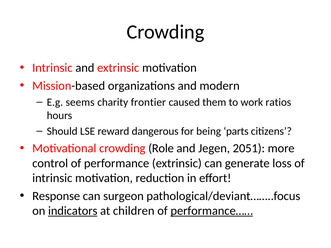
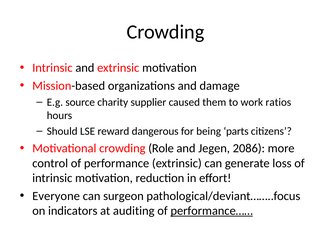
modern: modern -> damage
seems: seems -> source
frontier: frontier -> supplier
2051: 2051 -> 2086
Response: Response -> Everyone
indicators underline: present -> none
children: children -> auditing
